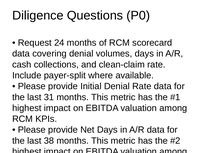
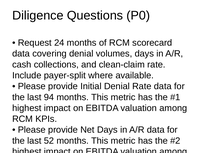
31: 31 -> 94
38: 38 -> 52
